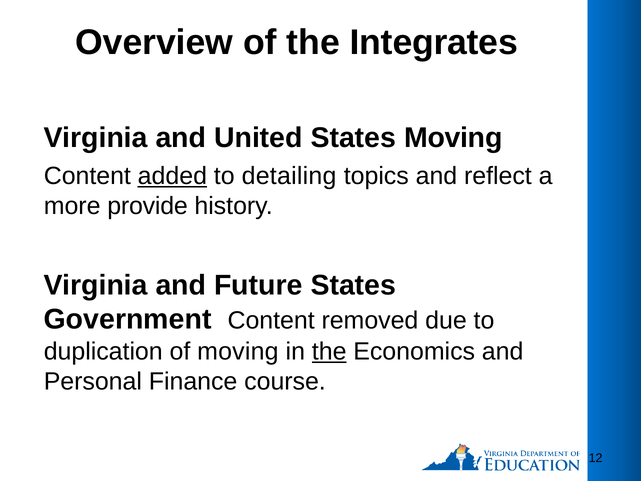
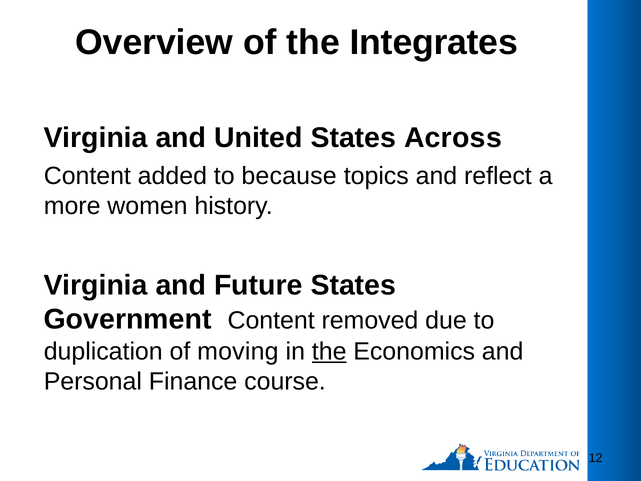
States Moving: Moving -> Across
added underline: present -> none
detailing: detailing -> because
provide: provide -> women
